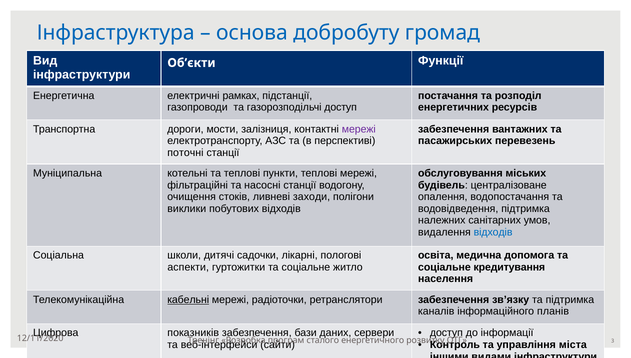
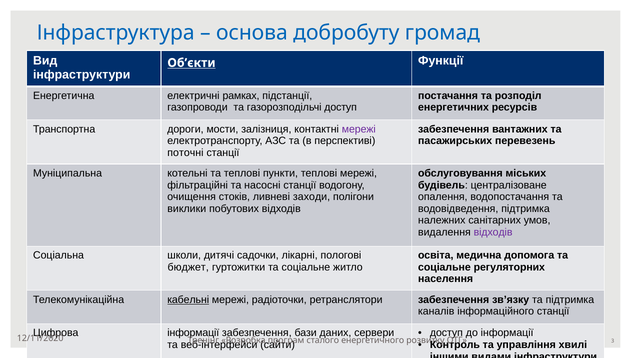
Об’єкти underline: none -> present
відходів at (493, 232) colour: blue -> purple
аспекти: аспекти -> бюджет
кредитування: кредитування -> регуляторних
інформаційного планів: планів -> станції
Цифрова показників: показників -> інформації
міста: міста -> хвилі
